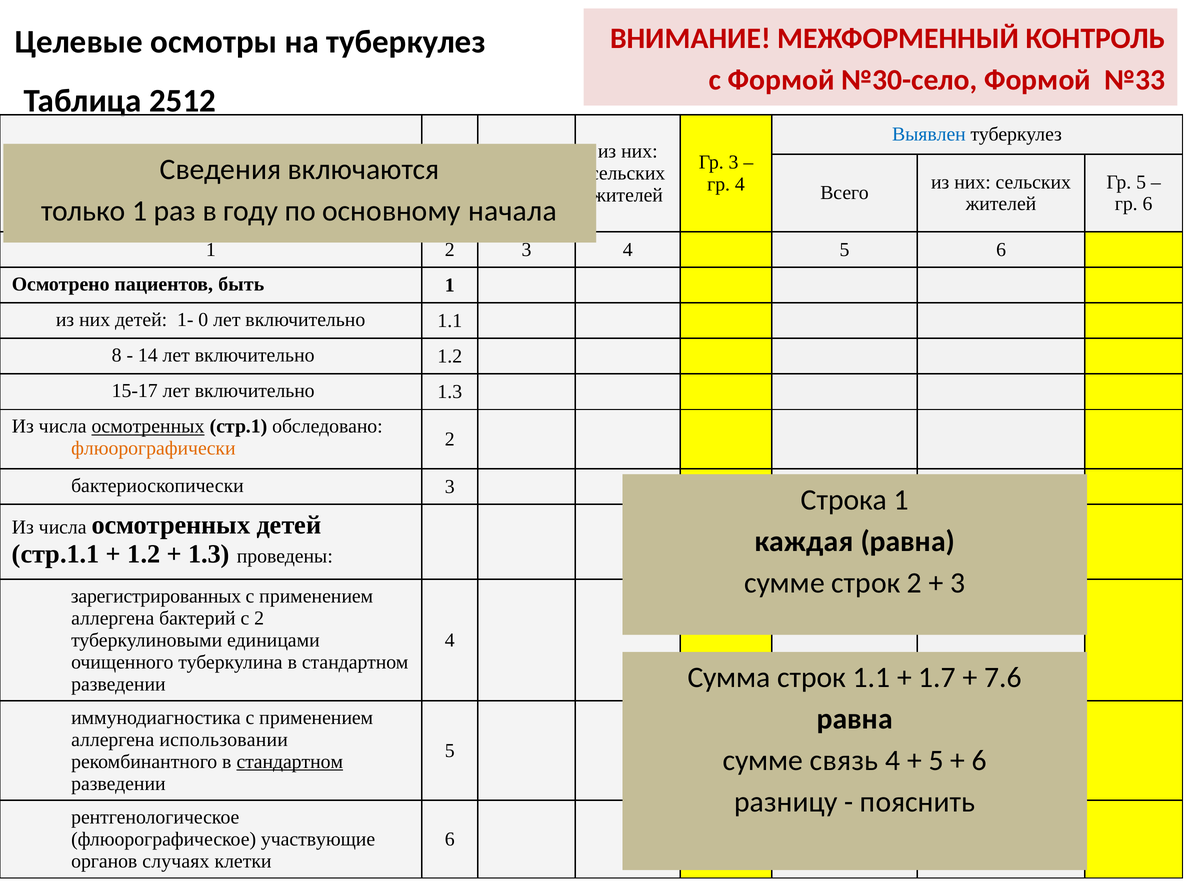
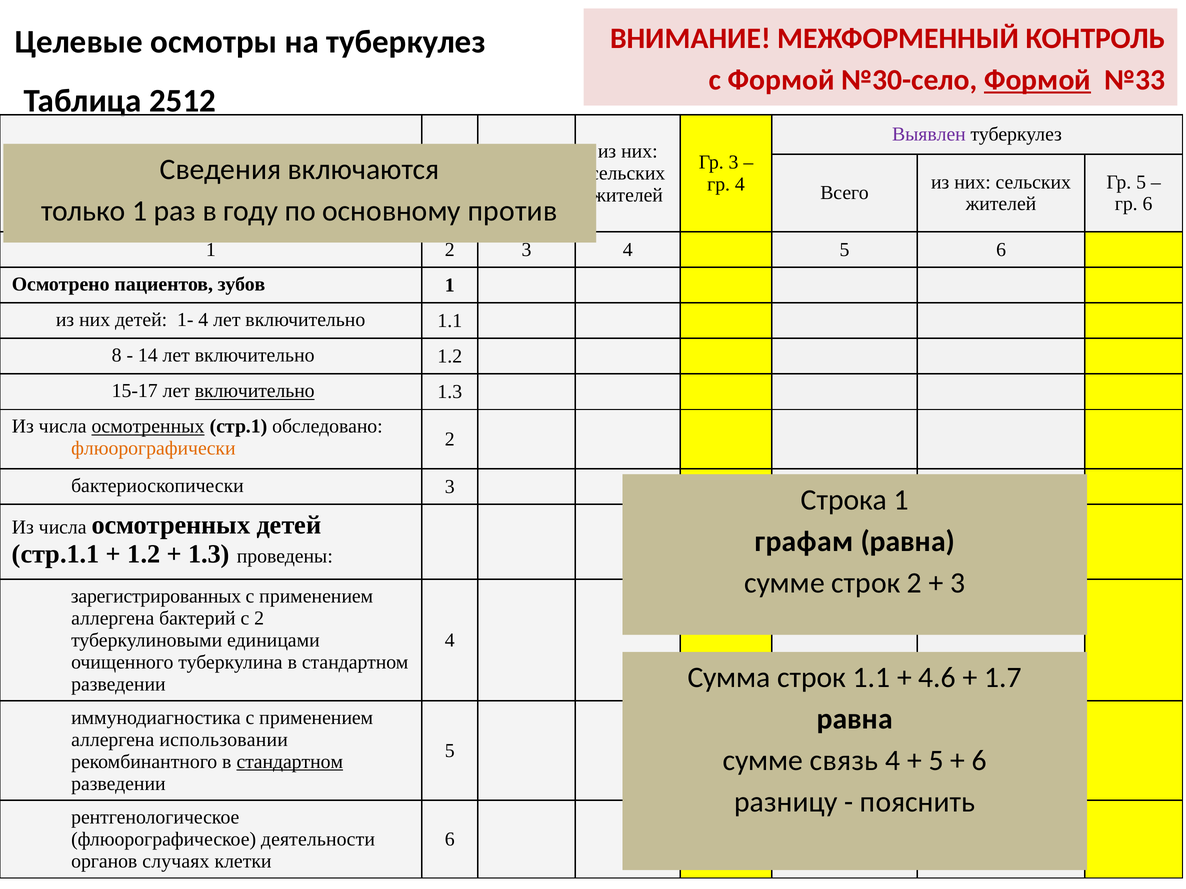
Формой at (1038, 80) underline: none -> present
Выявлен colour: blue -> purple
начала: начала -> против
быть: быть -> зубов
1- 0: 0 -> 4
включительно at (255, 391) underline: none -> present
каждая: каждая -> графам
1.7: 1.7 -> 4.6
7.6: 7.6 -> 1.7
участвующие: участвующие -> деятельности
